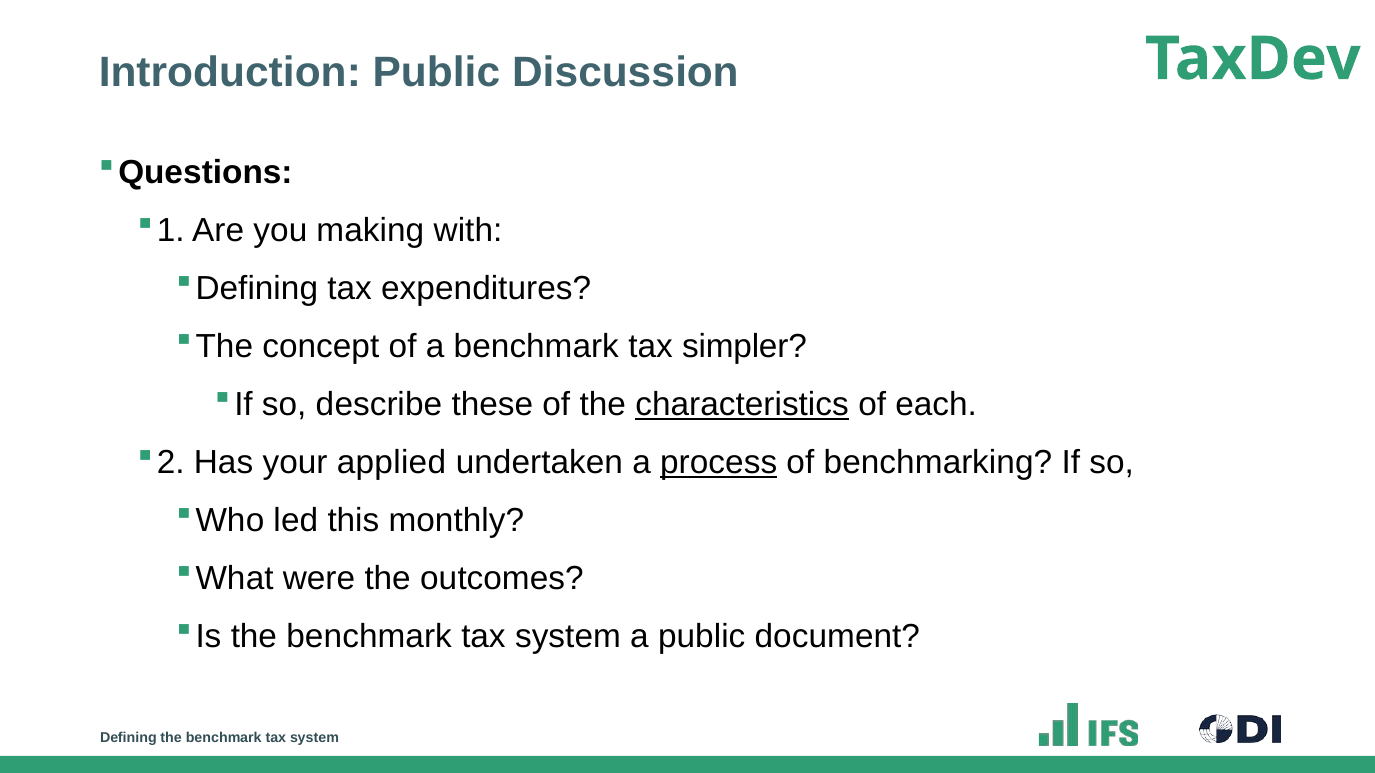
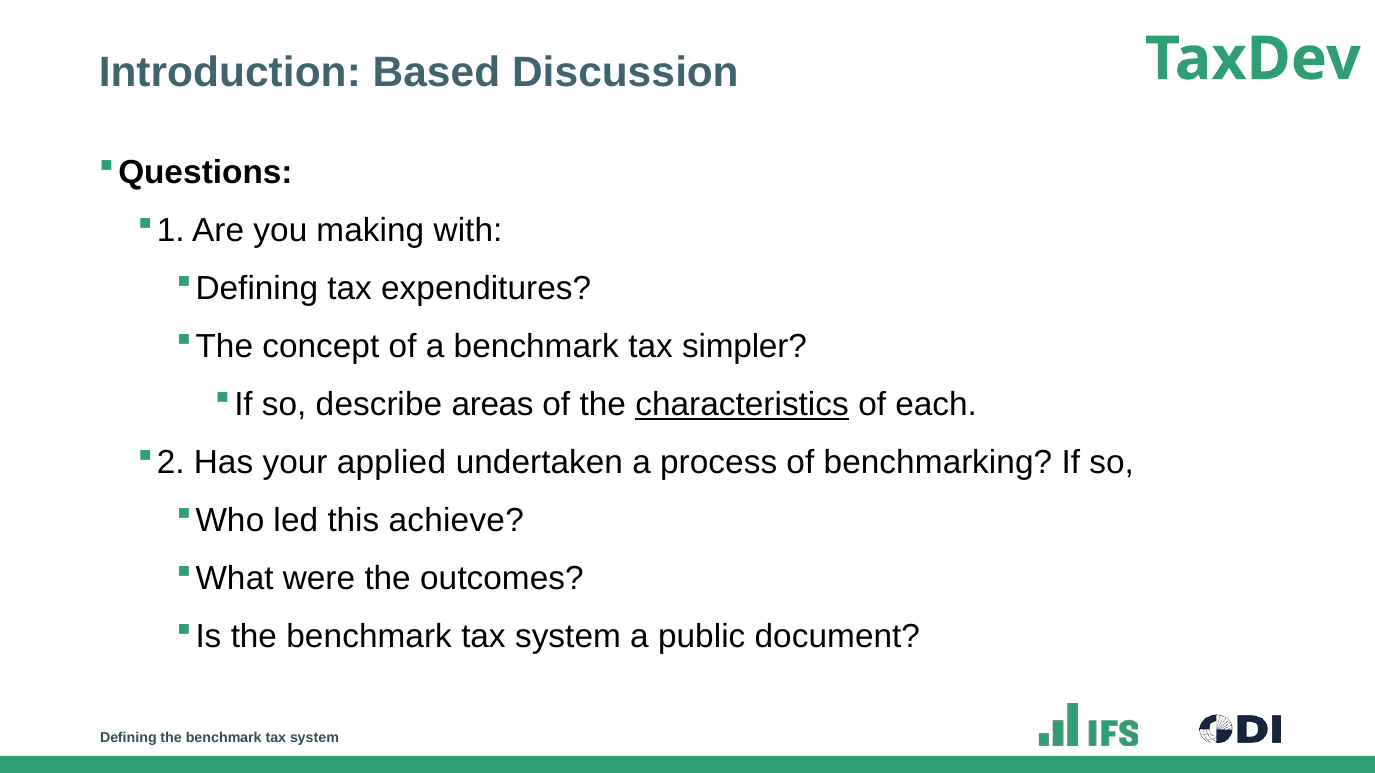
Introduction Public: Public -> Based
these: these -> areas
process underline: present -> none
monthly: monthly -> achieve
